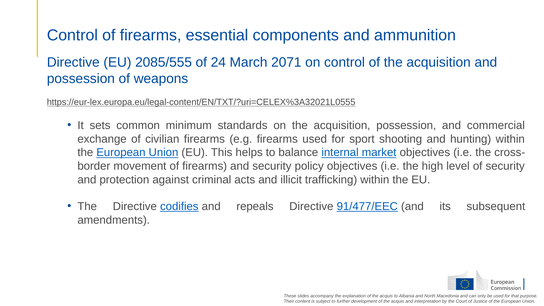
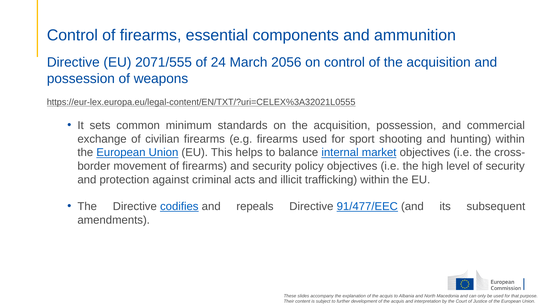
2085/555: 2085/555 -> 2071/555
2071: 2071 -> 2056
